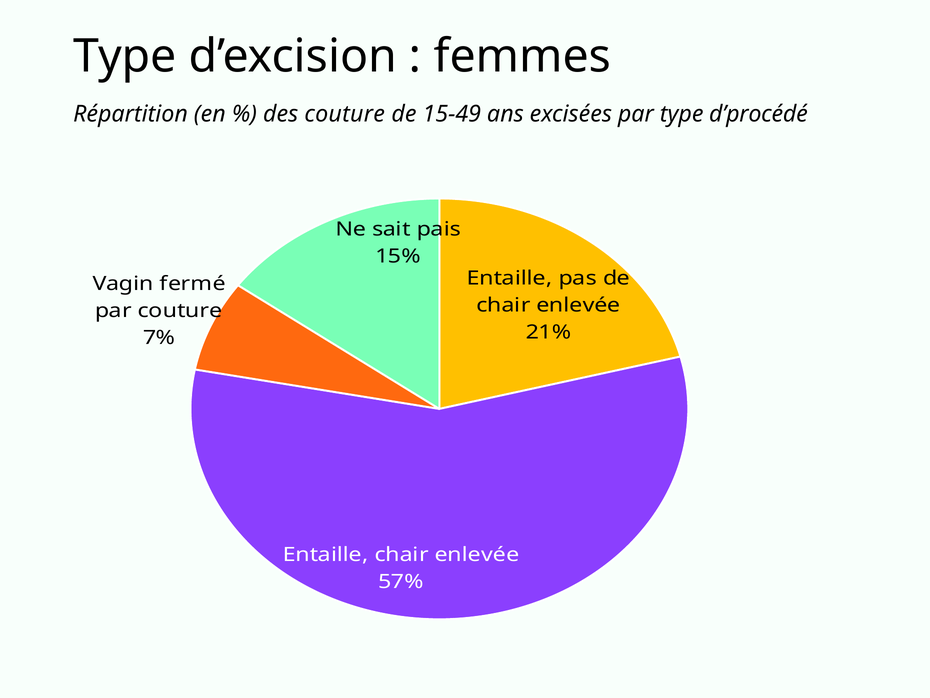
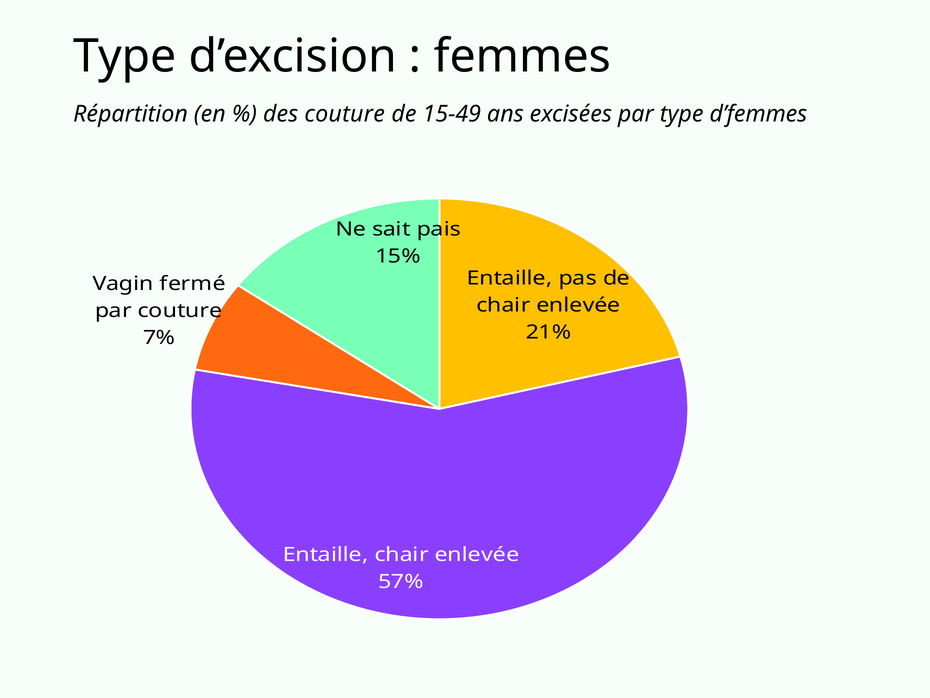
d’procédé: d’procédé -> d’femmes
